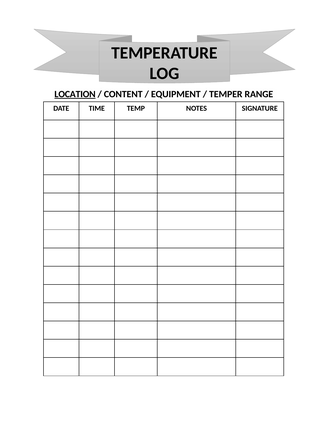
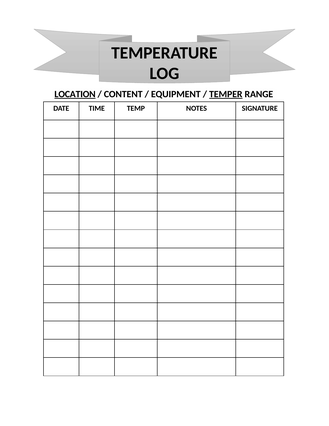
TEMPER underline: none -> present
